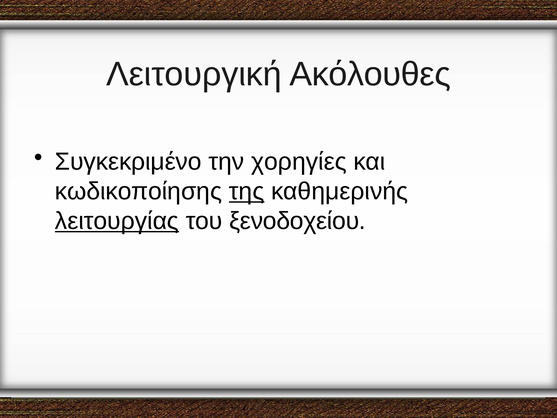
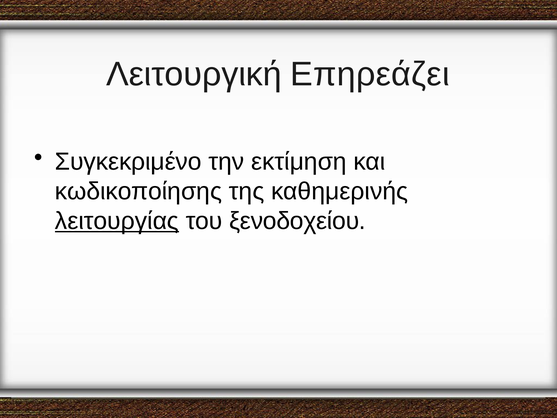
Ακόλουθες: Ακόλουθες -> Επηρεάζει
χορηγίες: χορηγίες -> εκτίμηση
της underline: present -> none
